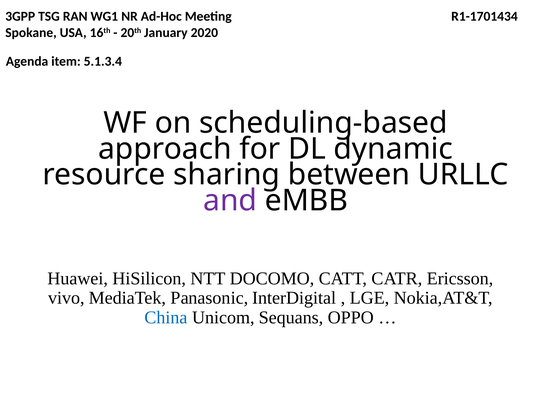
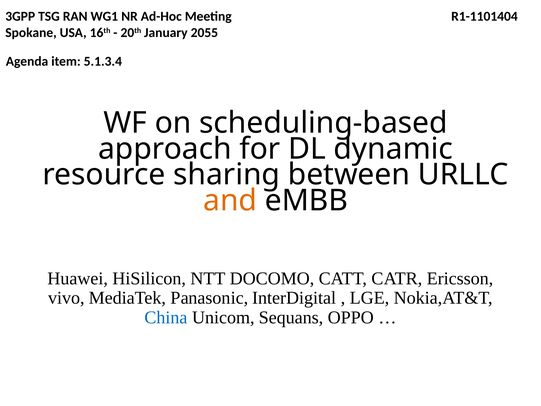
R1-1701434: R1-1701434 -> R1-1101404
2020: 2020 -> 2055
and colour: purple -> orange
